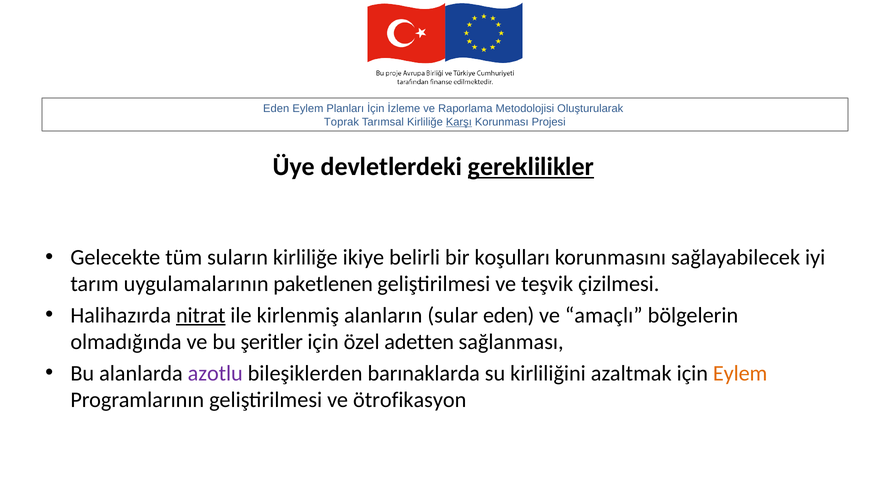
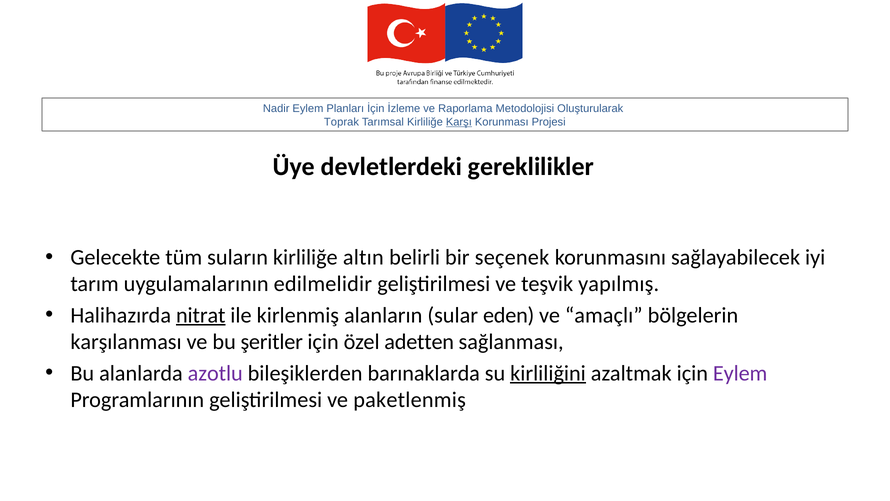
Eden at (276, 108): Eden -> Nadir
gereklilikler underline: present -> none
ikiye: ikiye -> altın
koşulları: koşulları -> seçenek
paketlenen: paketlenen -> edilmelidir
çizilmesi: çizilmesi -> yapılmış
olmadığında: olmadığında -> karşılanması
kirliliğini underline: none -> present
Eylem at (740, 373) colour: orange -> purple
ötrofikasyon: ötrofikasyon -> paketlenmiş
